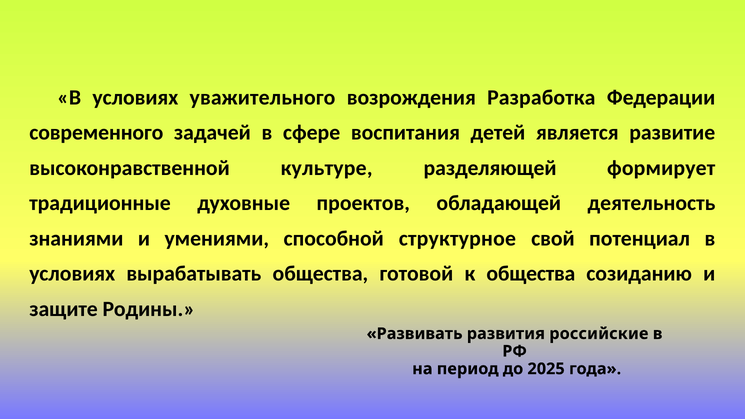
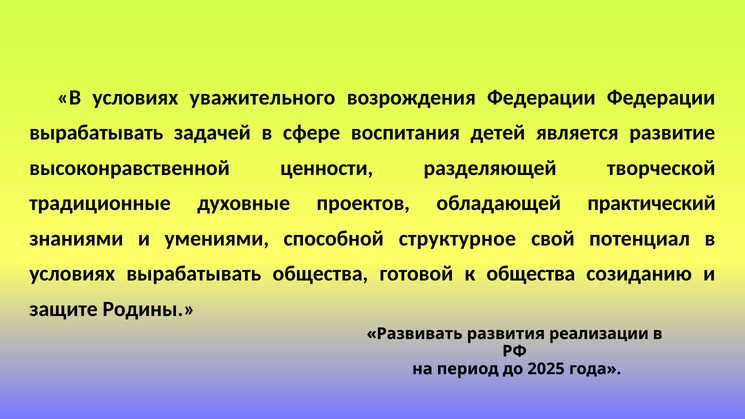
возрождения Разработка: Разработка -> Федерации
современного at (96, 133): современного -> вырабатывать
культуре: культуре -> ценности
формирует: формирует -> творческой
деятельность: деятельность -> практический
российские: российские -> реализации
